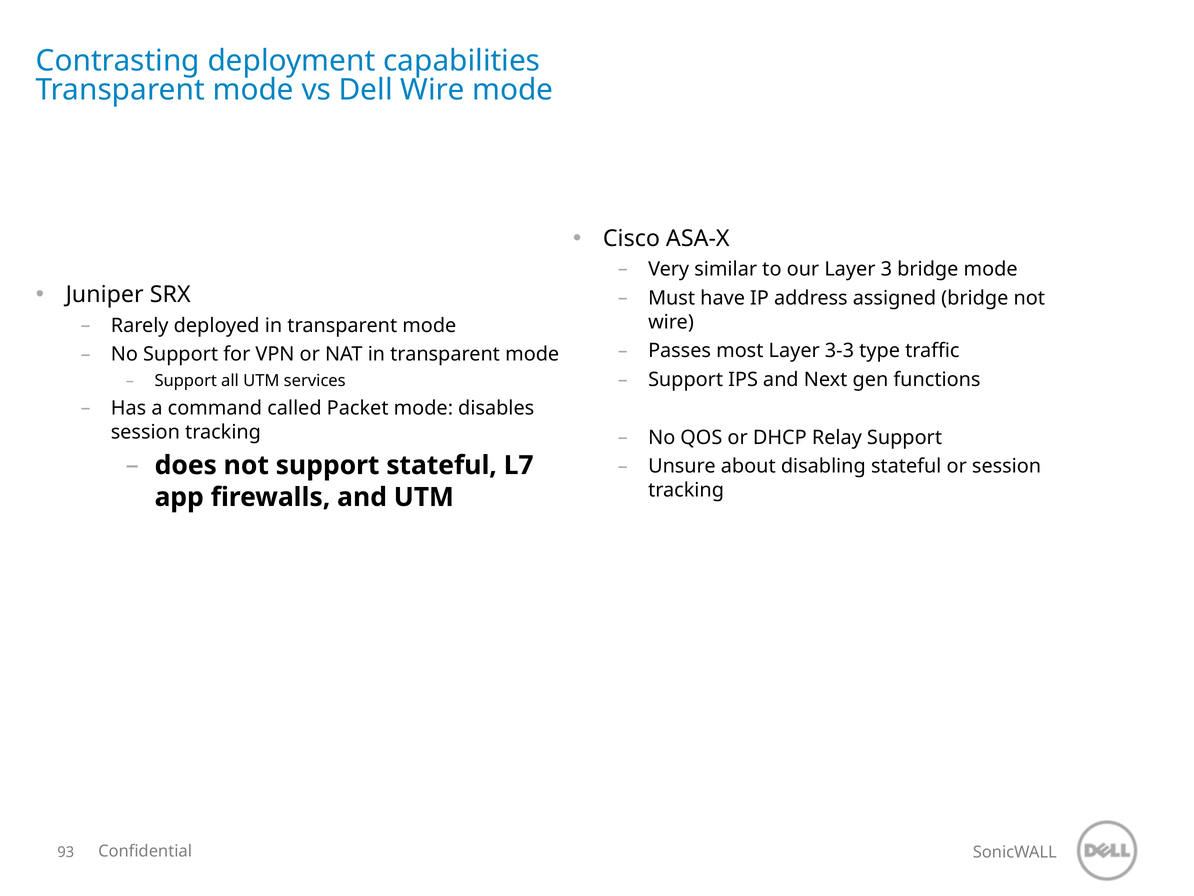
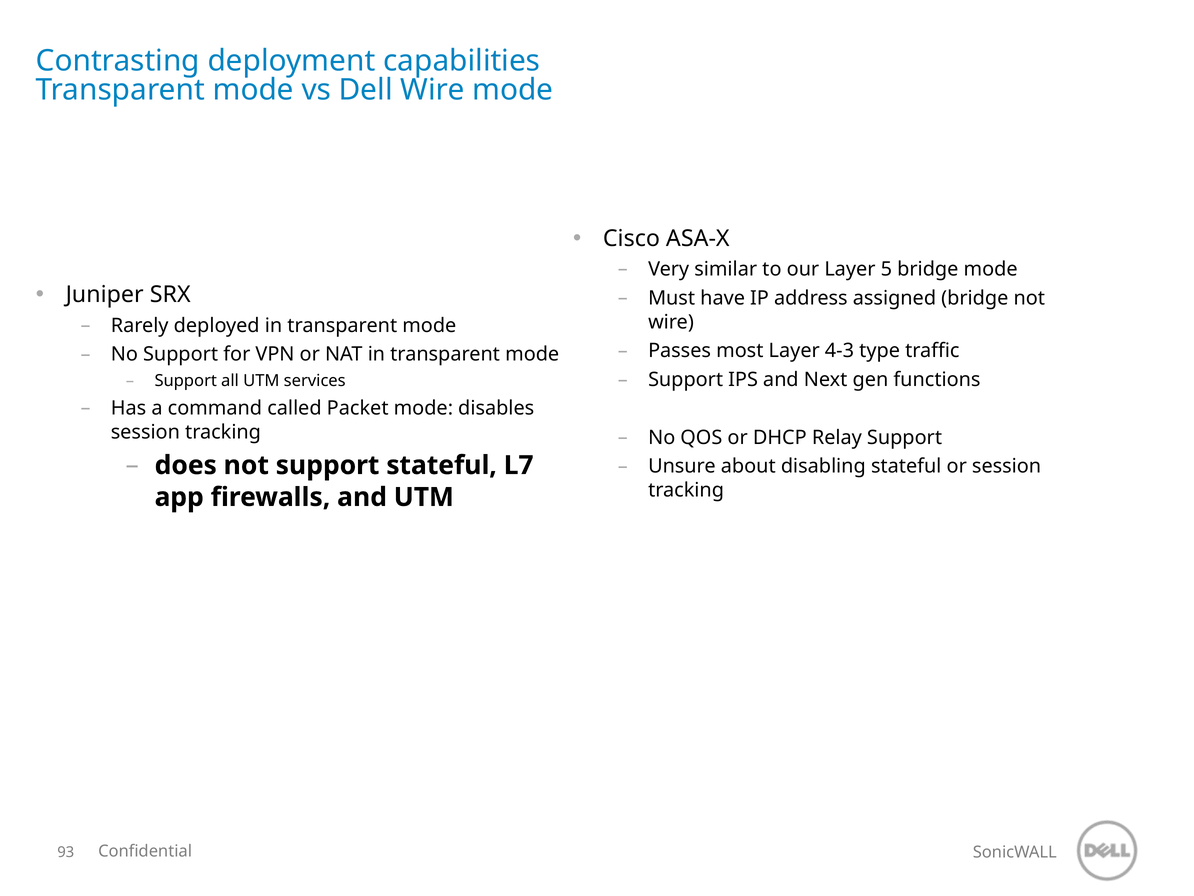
3: 3 -> 5
3-3: 3-3 -> 4-3
